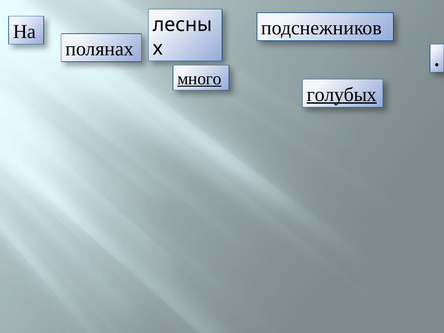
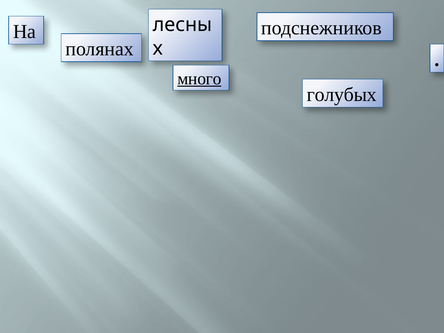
голубых underline: present -> none
